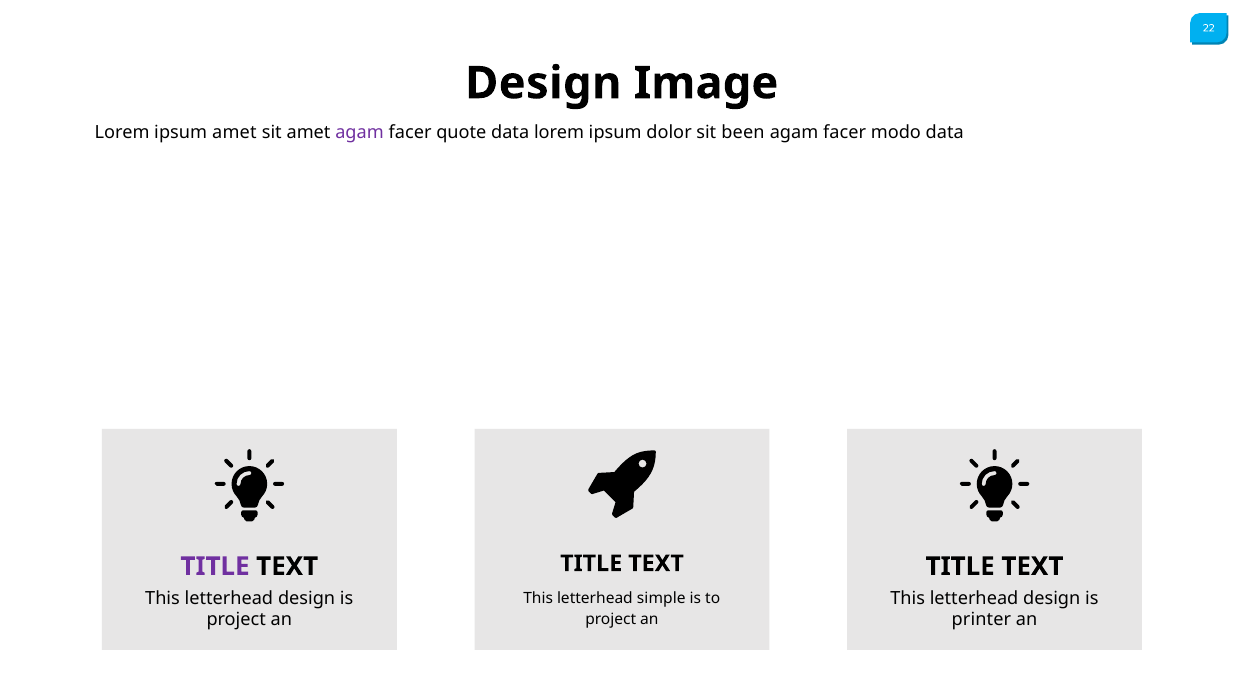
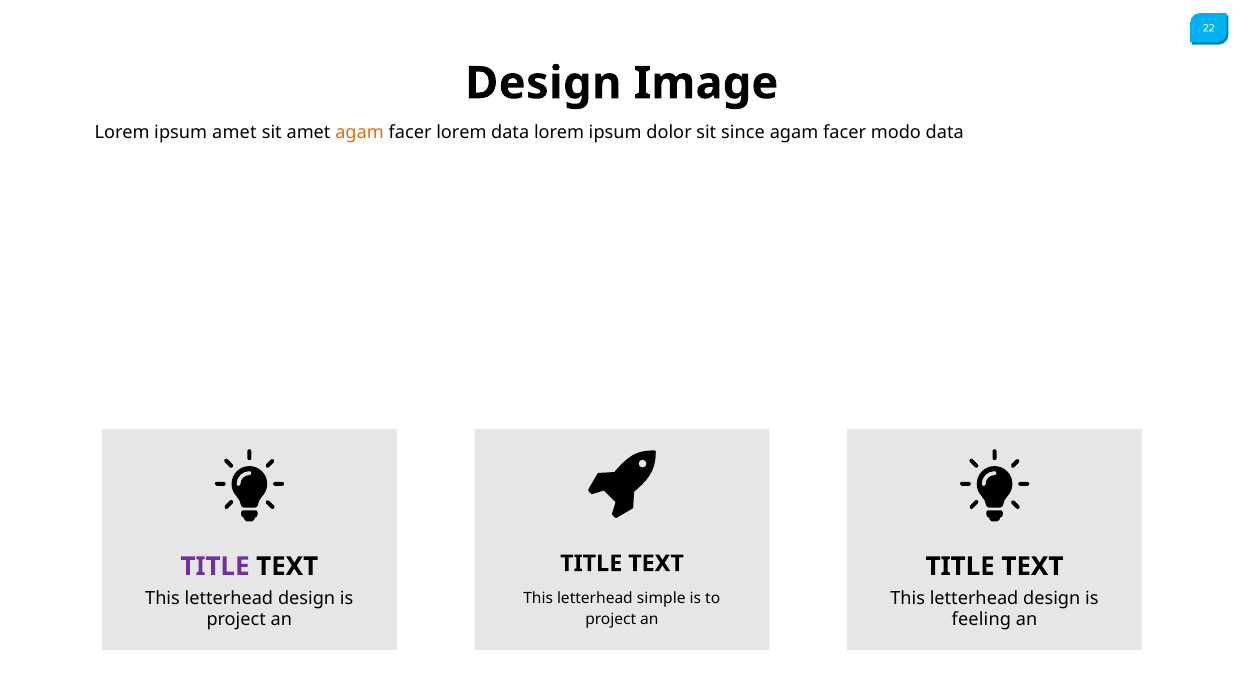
agam at (360, 133) colour: purple -> orange
facer quote: quote -> lorem
been: been -> since
printer: printer -> feeling
